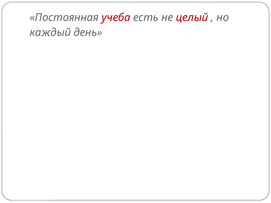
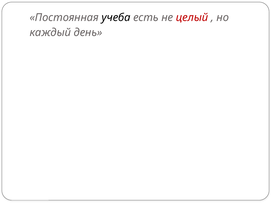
учеба colour: red -> black
